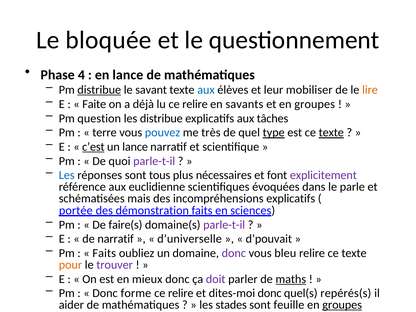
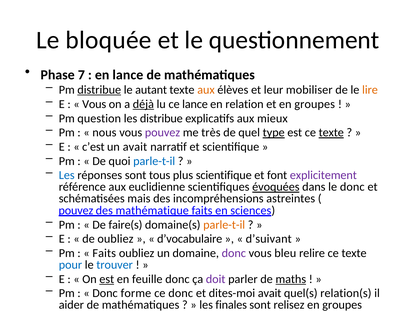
4: 4 -> 7
savant: savant -> autant
aux at (206, 90) colour: blue -> orange
Faite at (94, 104): Faite -> Vous
déjà underline: none -> present
lu ce relire: relire -> lance
savants: savants -> relation
tâches: tâches -> mieux
terre: terre -> nous
pouvez at (163, 133) colour: blue -> purple
c’est underline: present -> none
un lance: lance -> avait
parle-t-il at (154, 161) colour: purple -> blue
plus nécessaires: nécessaires -> scientifique
évoquées underline: none -> present
le parle: parle -> donc
incompréhensions explicatifs: explicatifs -> astreintes
portée at (76, 210): portée -> pouvez
démonstration: démonstration -> mathématique
parle-t-il at (224, 225) colour: purple -> orange
de narratif: narratif -> oubliez
d’universelle: d’universelle -> d’vocabulaire
d’pouvait: d’pouvait -> d’suivant
pour colour: orange -> blue
trouver colour: purple -> blue
est at (107, 279) underline: none -> present
mieux: mieux -> feuille
relire at (181, 293): relire -> donc
dites-moi donc: donc -> avait
repérés(s: repérés(s -> relation(s
stades: stades -> finales
feuille: feuille -> relisez
groupes at (342, 305) underline: present -> none
